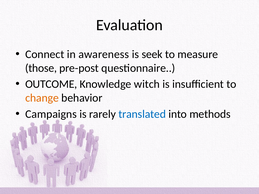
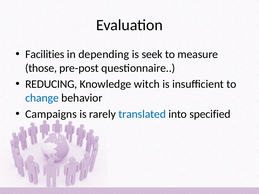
Connect: Connect -> Facilities
awareness: awareness -> depending
OUTCOME: OUTCOME -> REDUCING
change colour: orange -> blue
methods: methods -> specified
